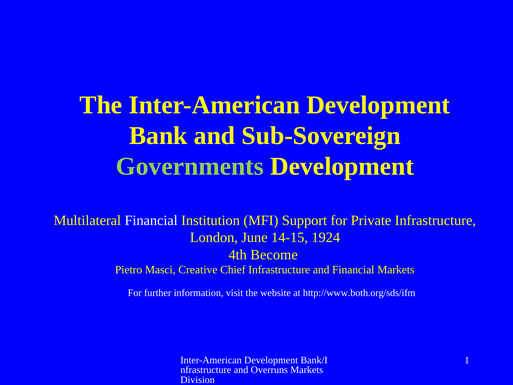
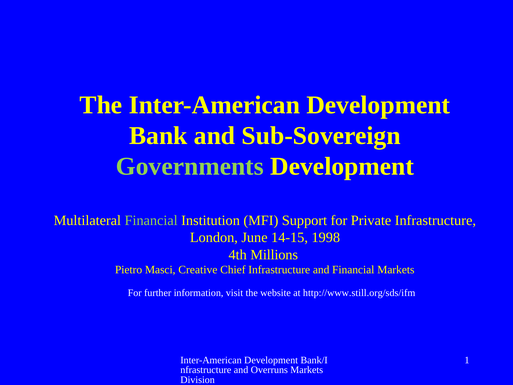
Financial at (151, 220) colour: white -> light green
1924: 1924 -> 1998
Become: Become -> Millions
http://www.both.org/sds/ifm: http://www.both.org/sds/ifm -> http://www.still.org/sds/ifm
